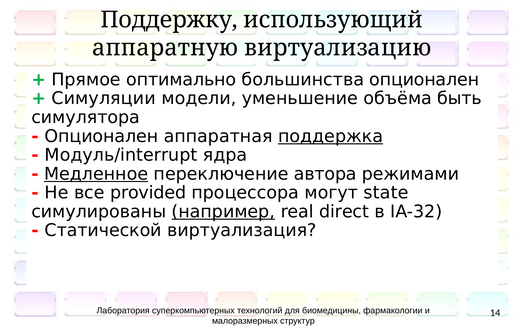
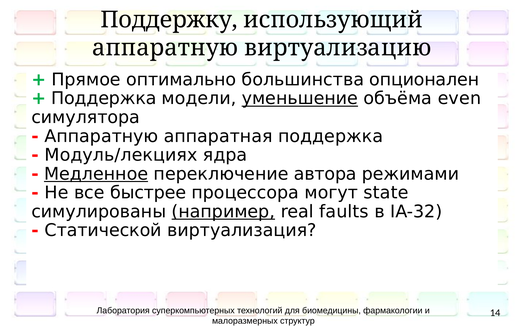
Симуляции at (104, 99): Симуляции -> Поддержка
уменьшение underline: none -> present
быть: быть -> even
Опционален at (101, 136): Опционален -> Аппаратную
поддержка at (331, 136) underline: present -> none
Модуль/interrupt: Модуль/interrupt -> Модуль/лекциях
provided: provided -> быстрее
direct: direct -> faults
